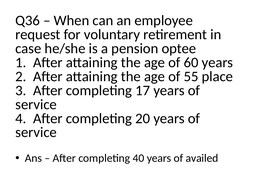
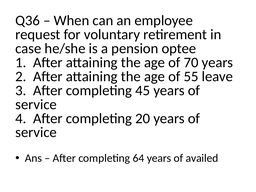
60: 60 -> 70
place: place -> leave
17: 17 -> 45
40: 40 -> 64
